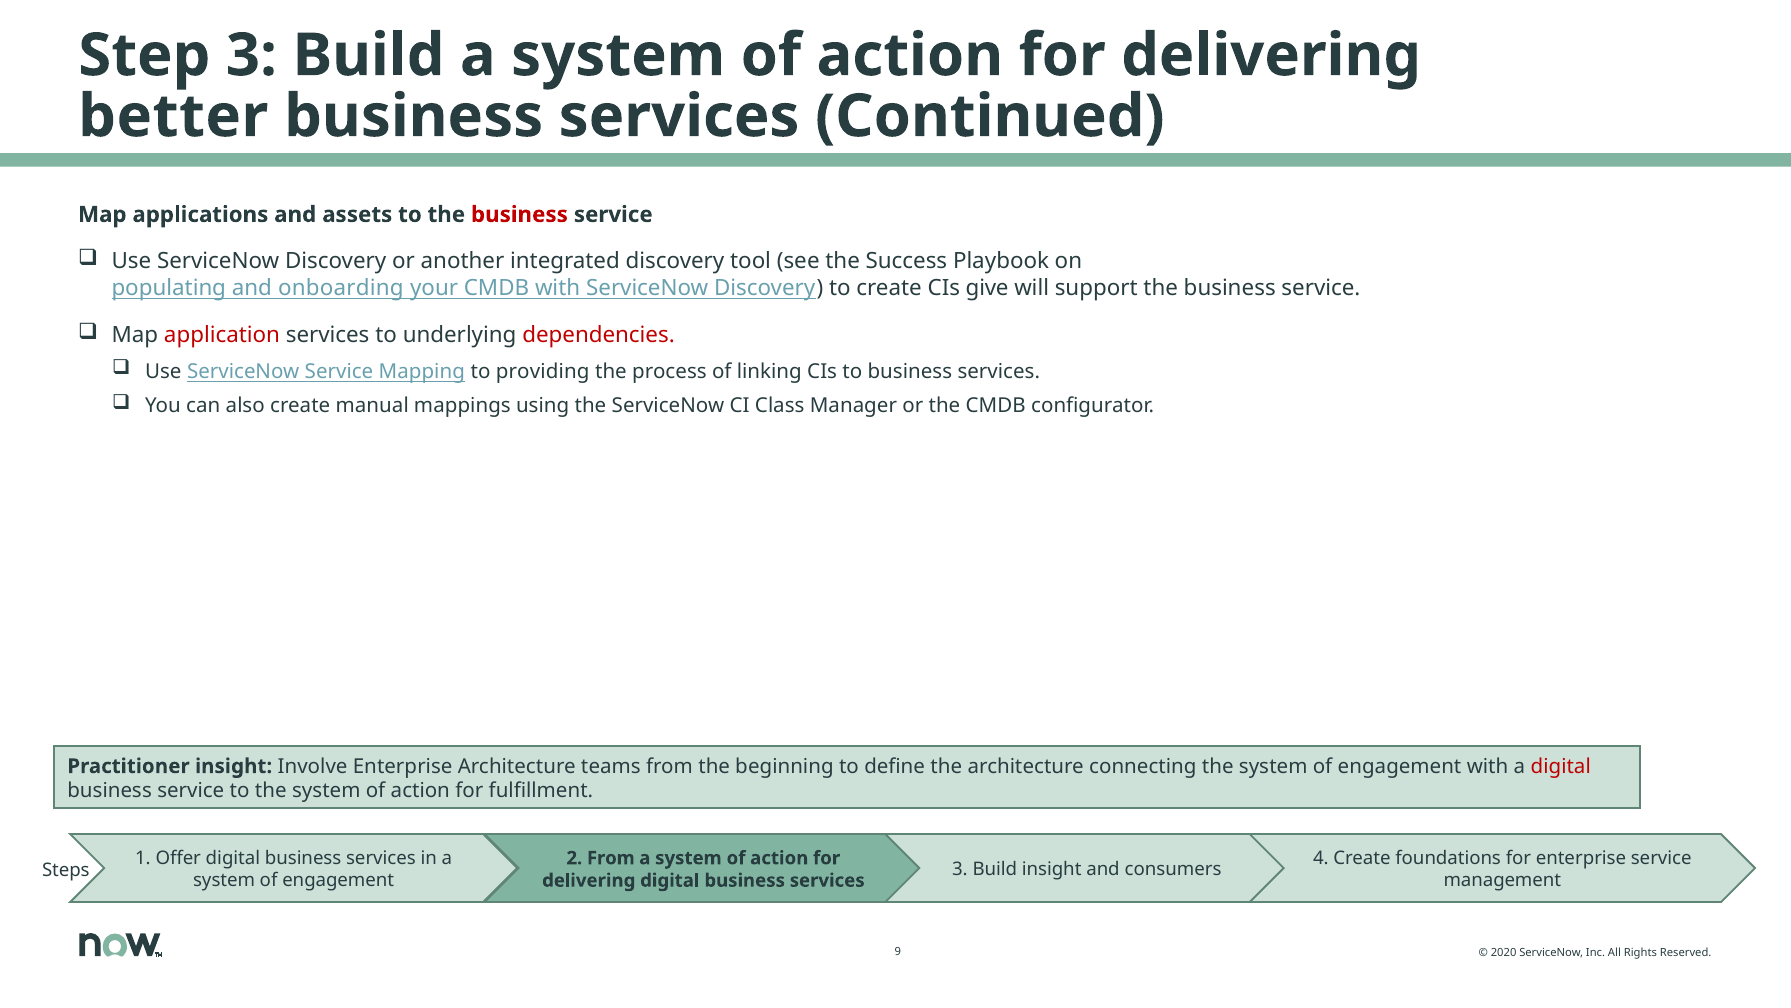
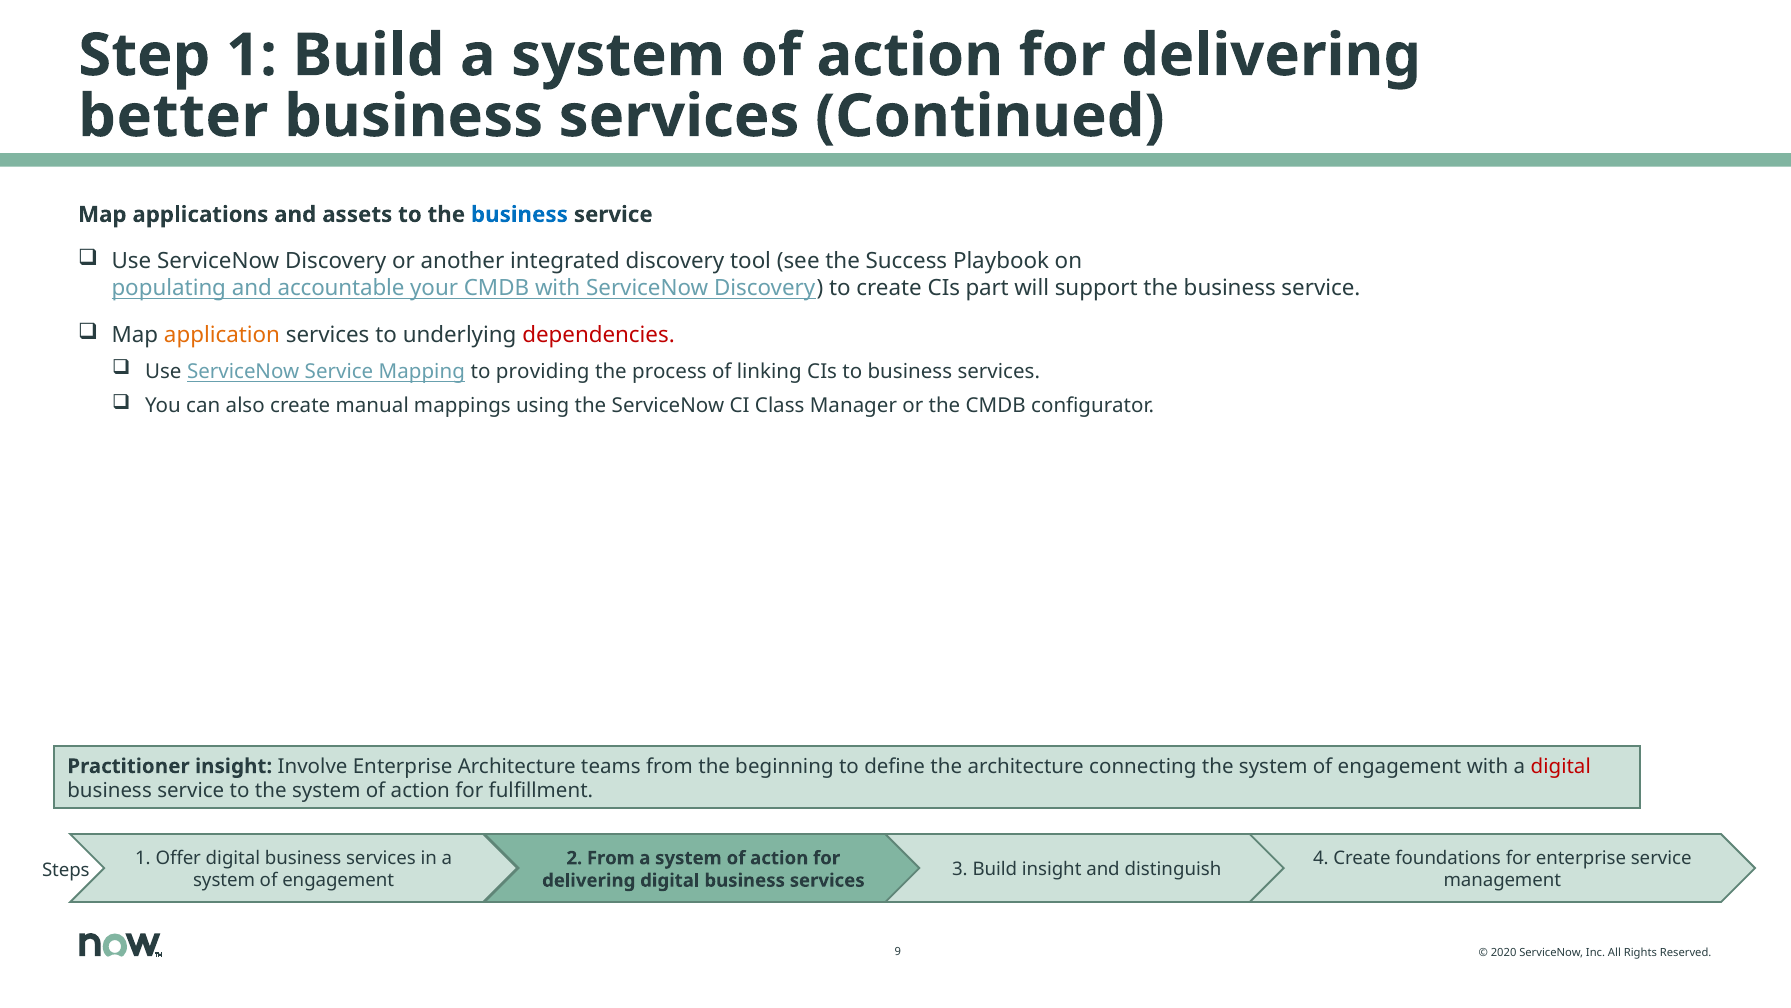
Step 3: 3 -> 1
business at (519, 215) colour: red -> blue
onboarding: onboarding -> accountable
give: give -> part
application colour: red -> orange
consumers: consumers -> distinguish
